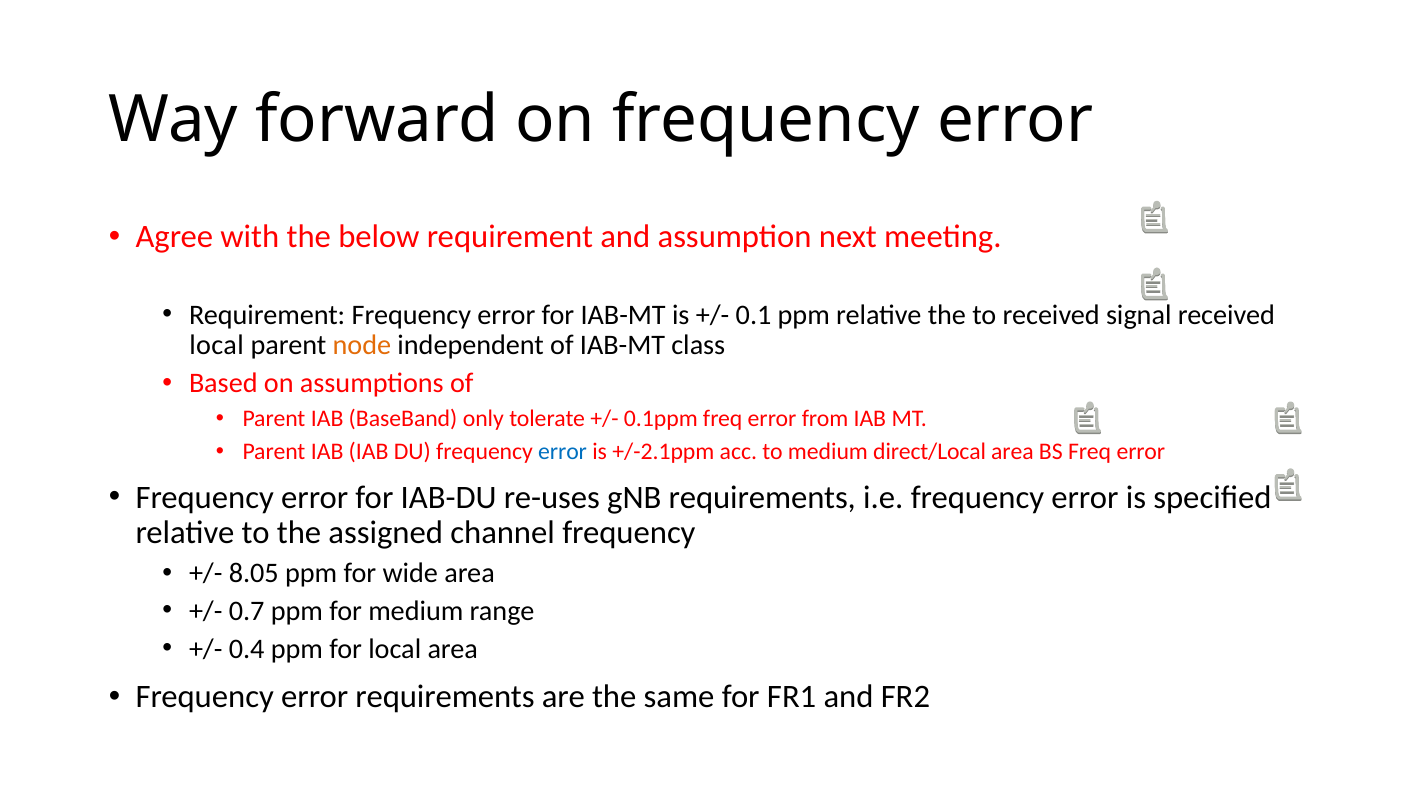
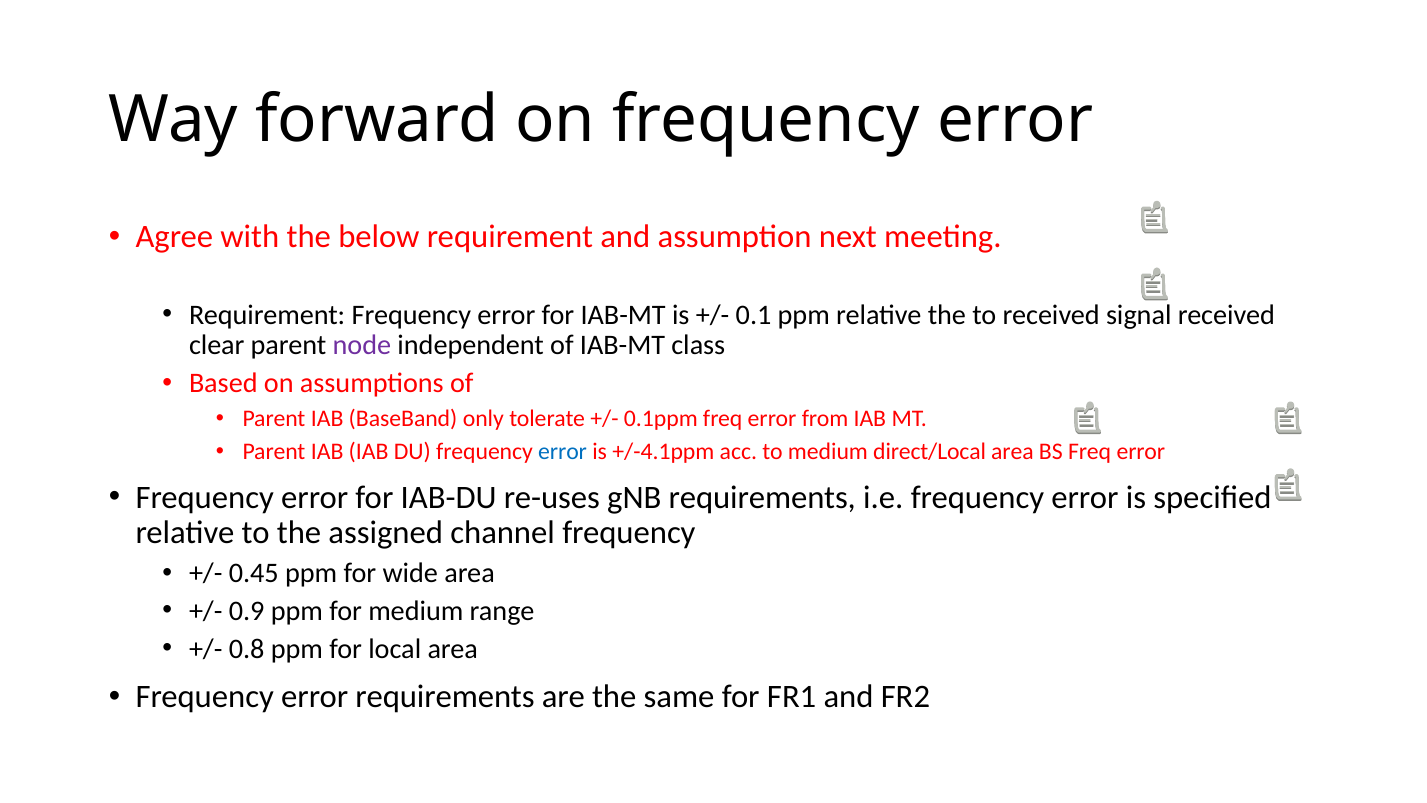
local at (217, 345): local -> clear
node colour: orange -> purple
+/-2.1ppm: +/-2.1ppm -> +/-4.1ppm
8.05: 8.05 -> 0.45
0.7: 0.7 -> 0.9
0.4: 0.4 -> 0.8
